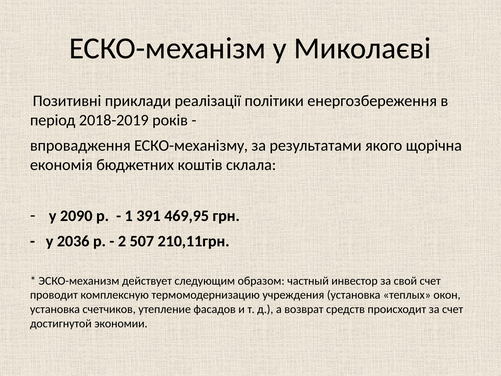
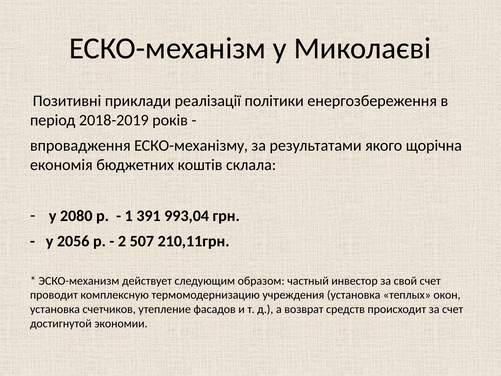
2090: 2090 -> 2080
469,95: 469,95 -> 993,04
2036: 2036 -> 2056
